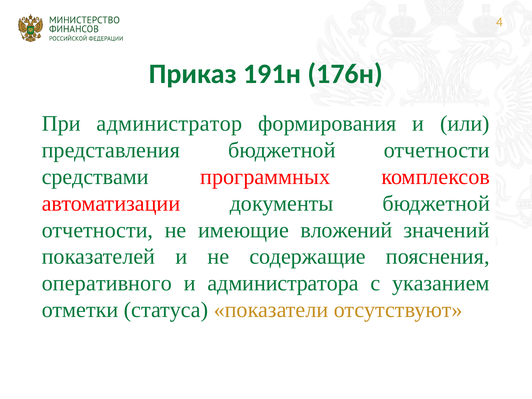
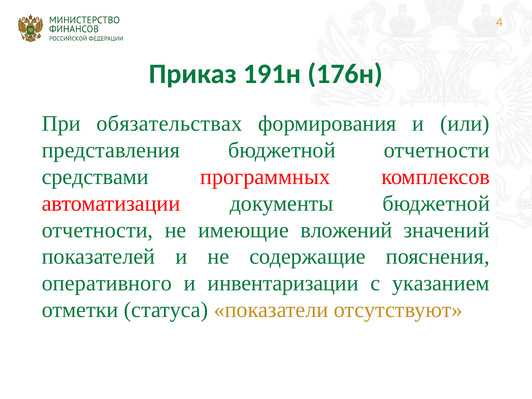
администратор: администратор -> обязательствах
администратора: администратора -> инвентаризации
